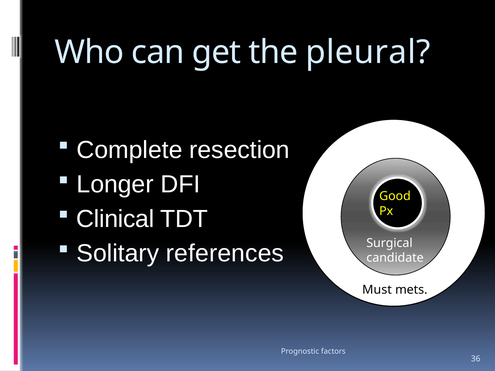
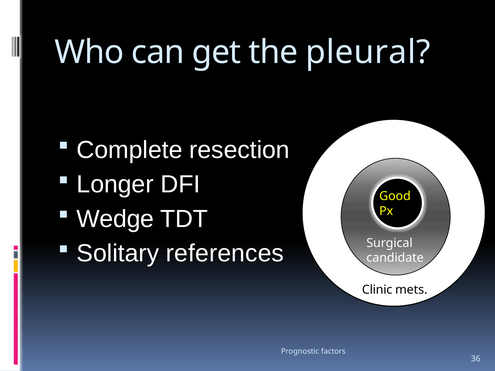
Clinical: Clinical -> Wedge
Must: Must -> Clinic
